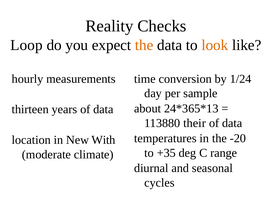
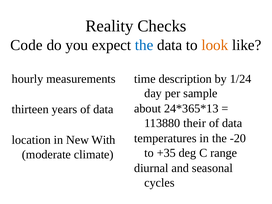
Loop: Loop -> Code
the at (144, 45) colour: orange -> blue
conversion: conversion -> description
